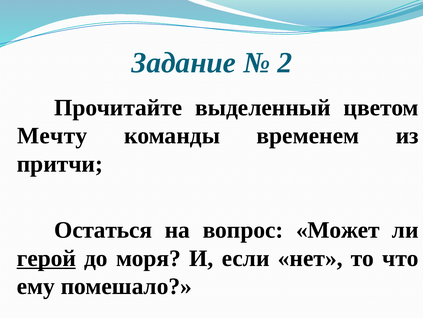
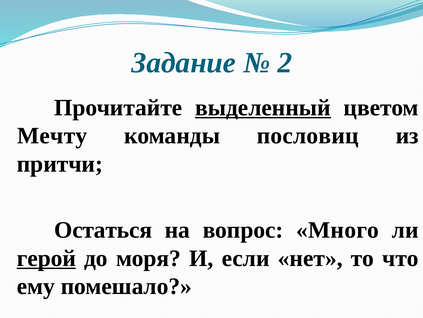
выделенный underline: none -> present
временем: временем -> пословиц
Может: Может -> Много
